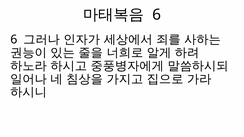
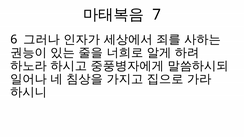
6 at (157, 15): 6 -> 7
